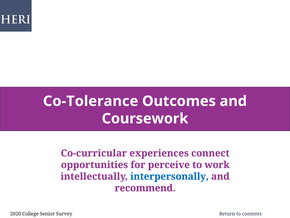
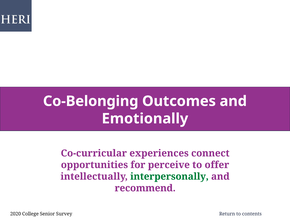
Co-Tolerance: Co-Tolerance -> Co-Belonging
Coursework: Coursework -> Emotionally
work: work -> offer
interpersonally colour: blue -> green
